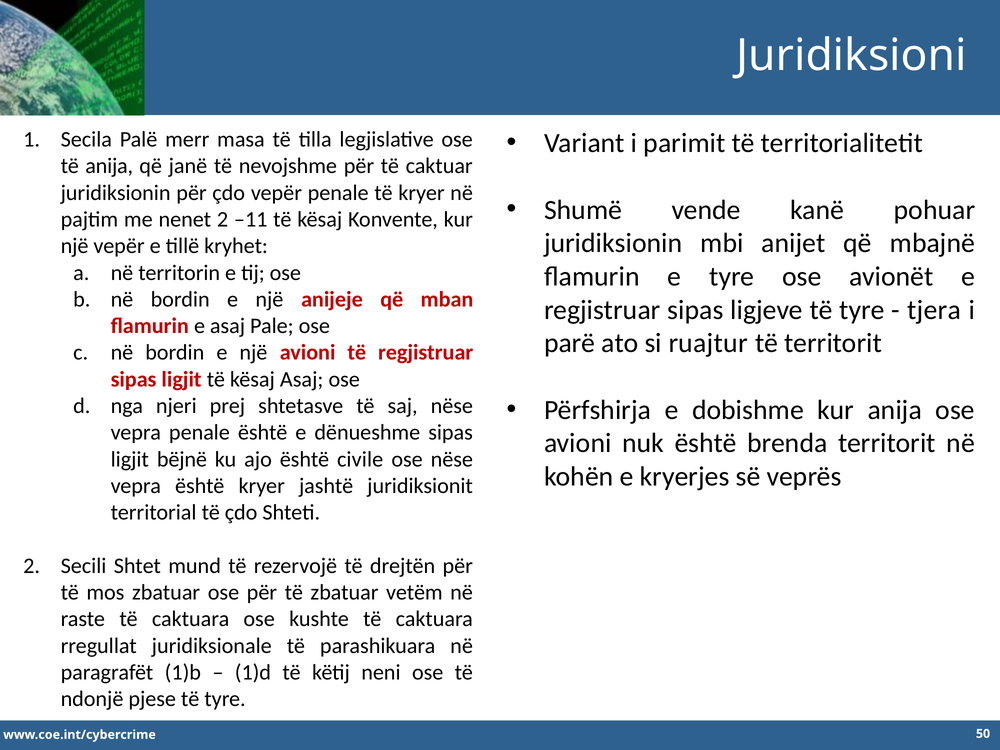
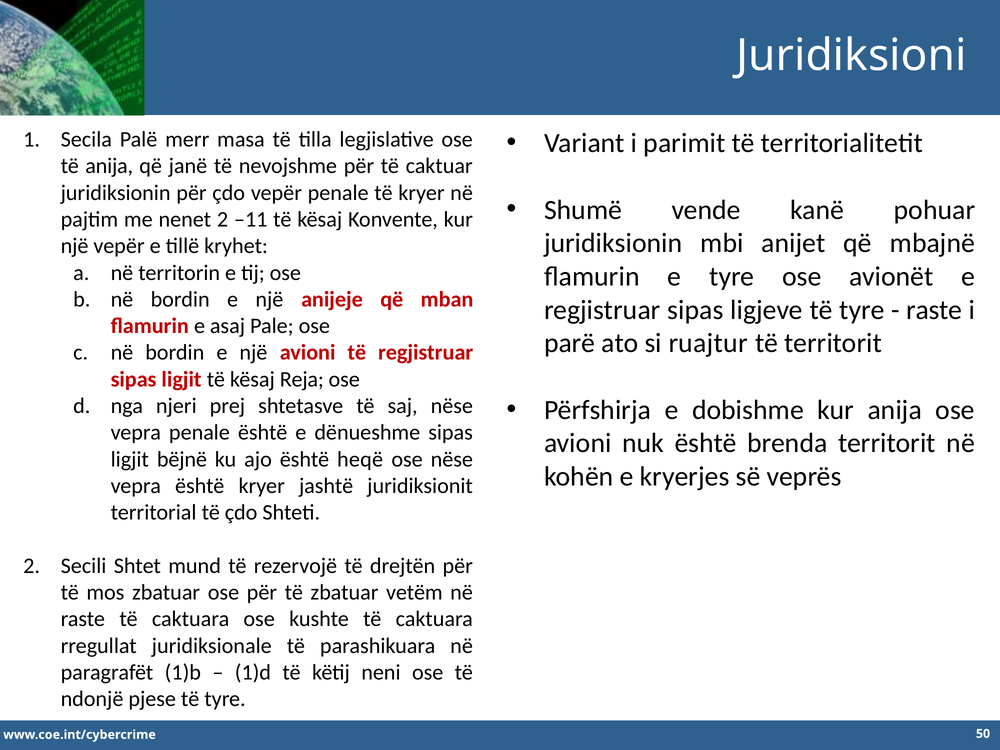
tjera at (934, 310): tjera -> raste
kësaj Asaj: Asaj -> Reja
civile: civile -> heqë
